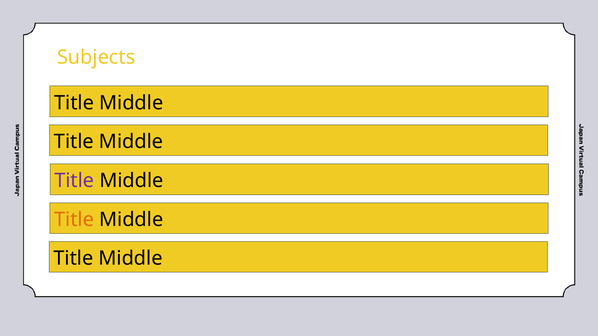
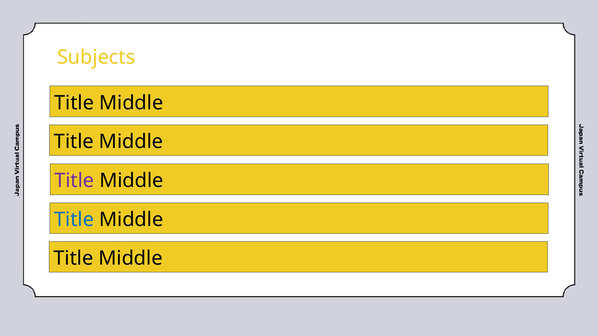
Title at (74, 220) colour: orange -> blue
